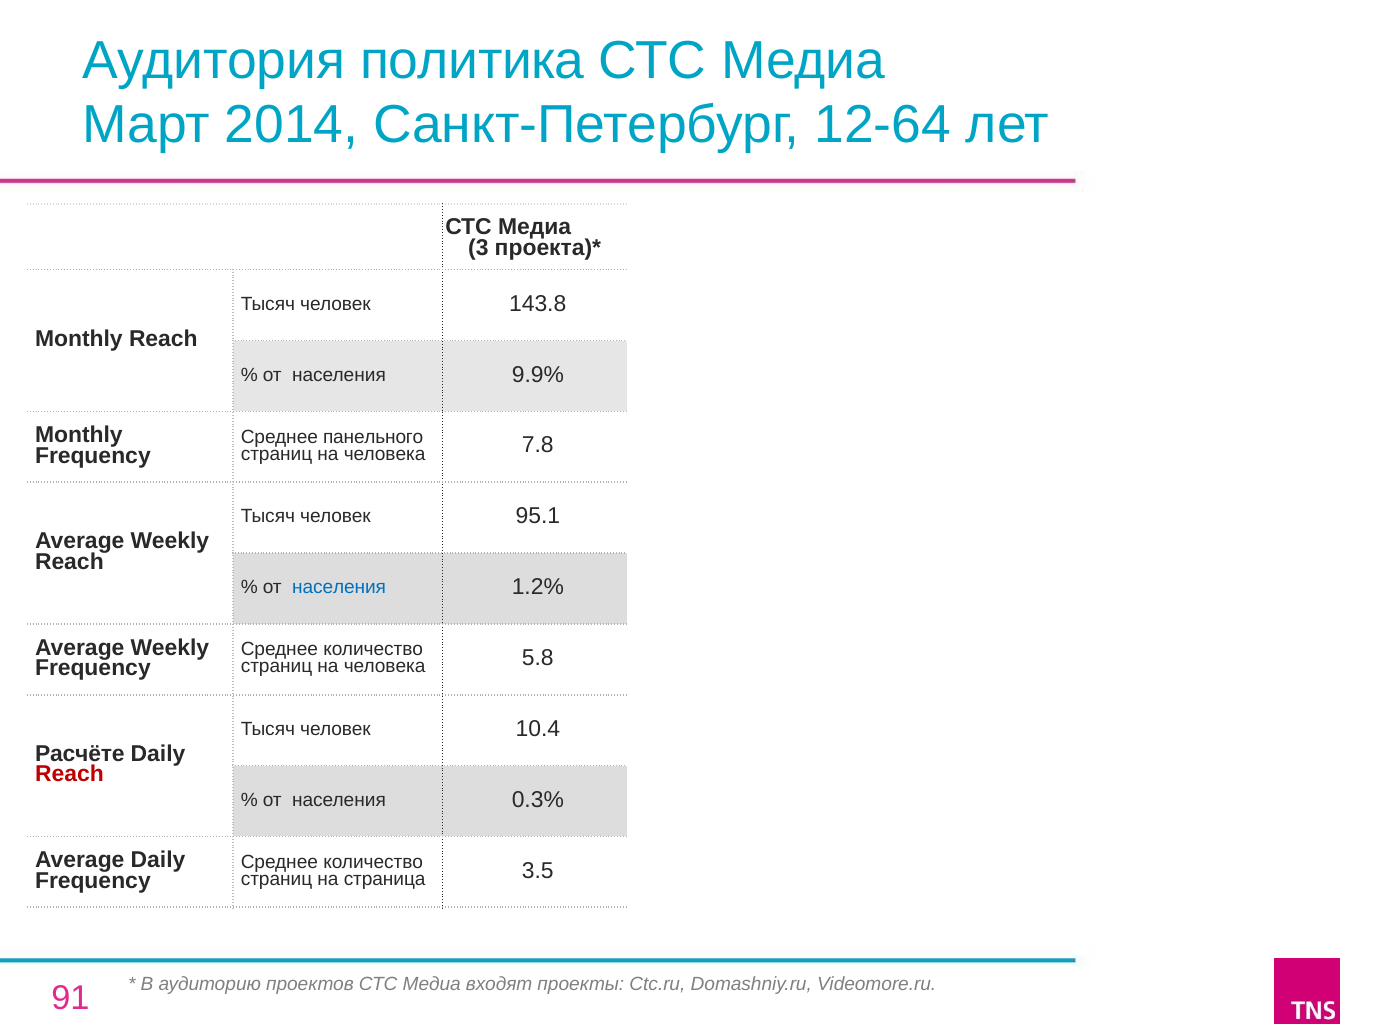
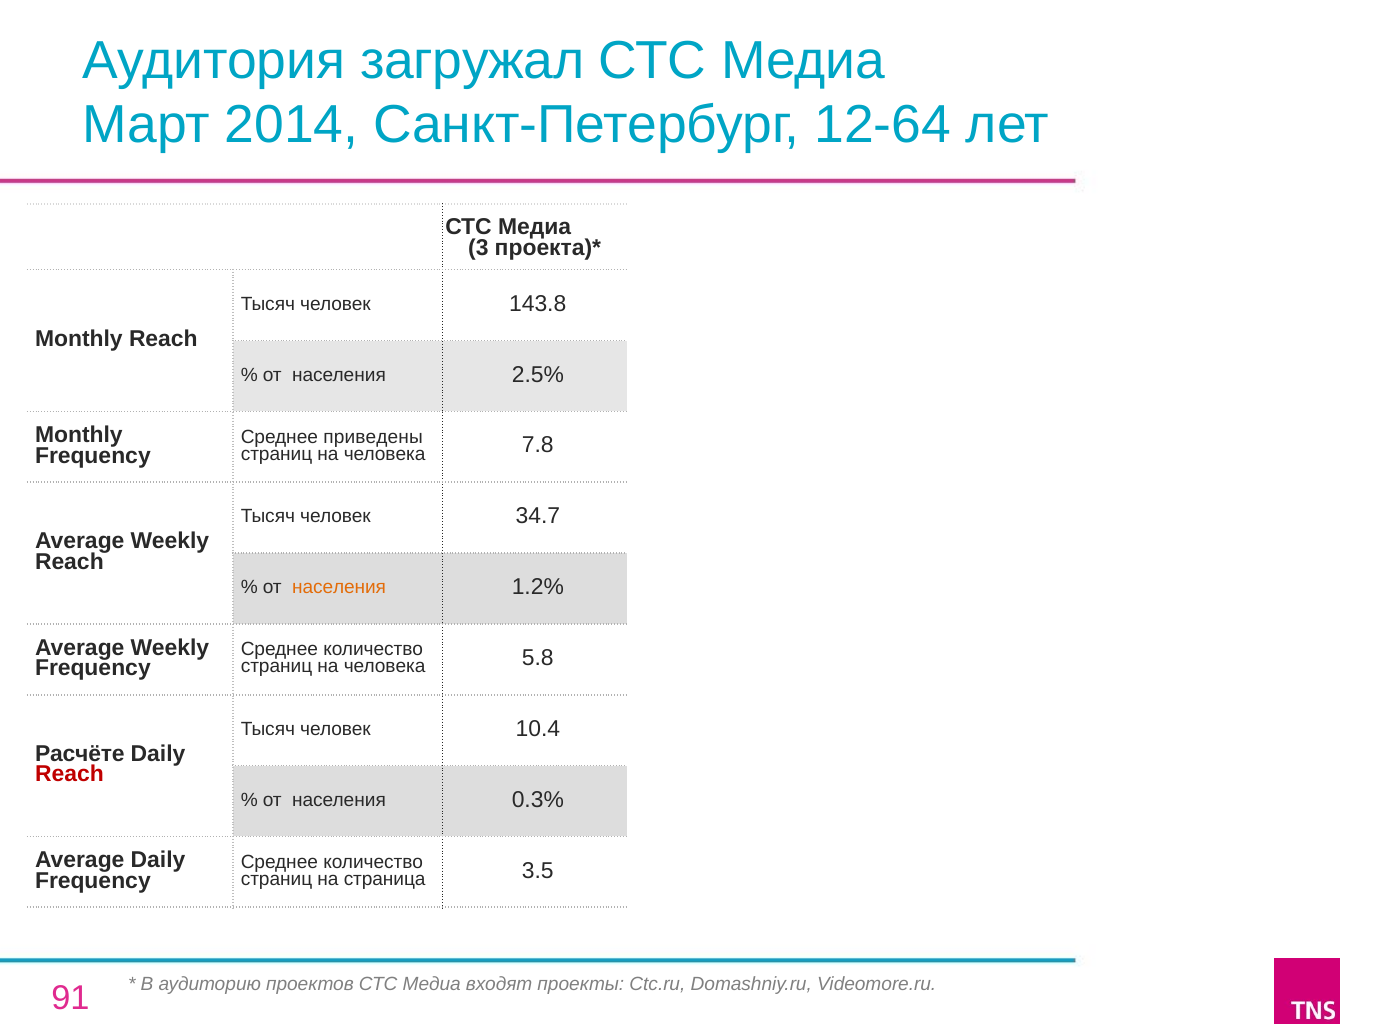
политика: политика -> загружал
9.9%: 9.9% -> 2.5%
панельного: панельного -> приведены
95.1: 95.1 -> 34.7
населения at (339, 587) colour: blue -> orange
